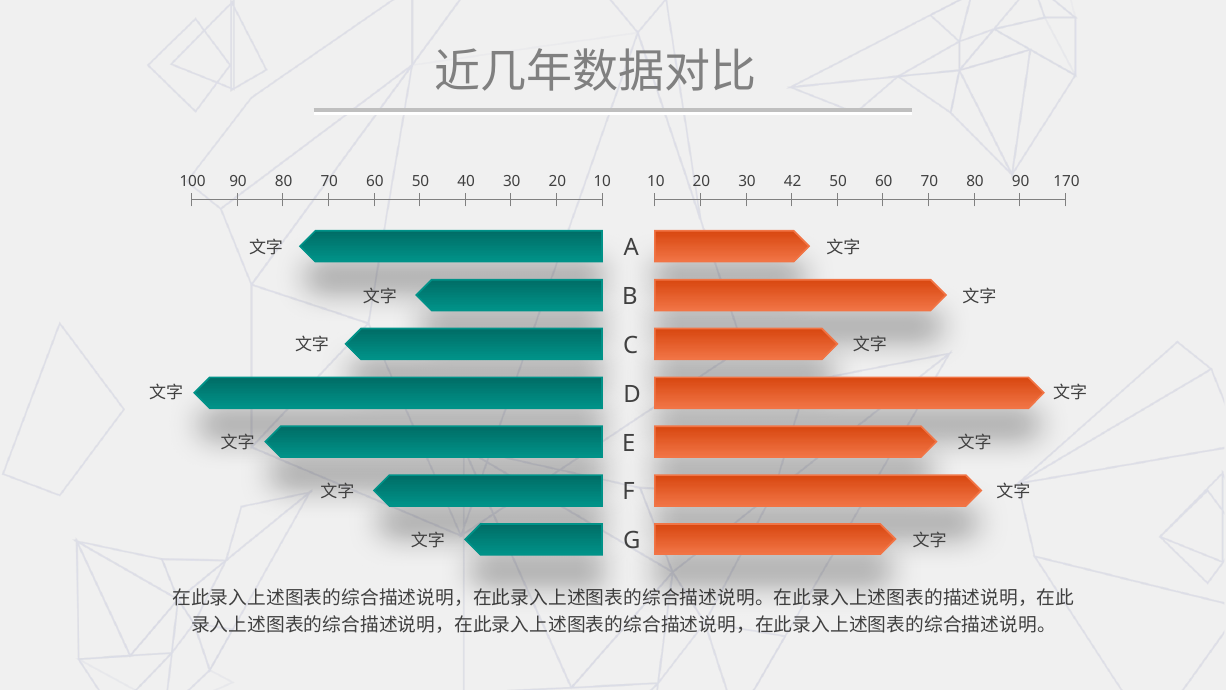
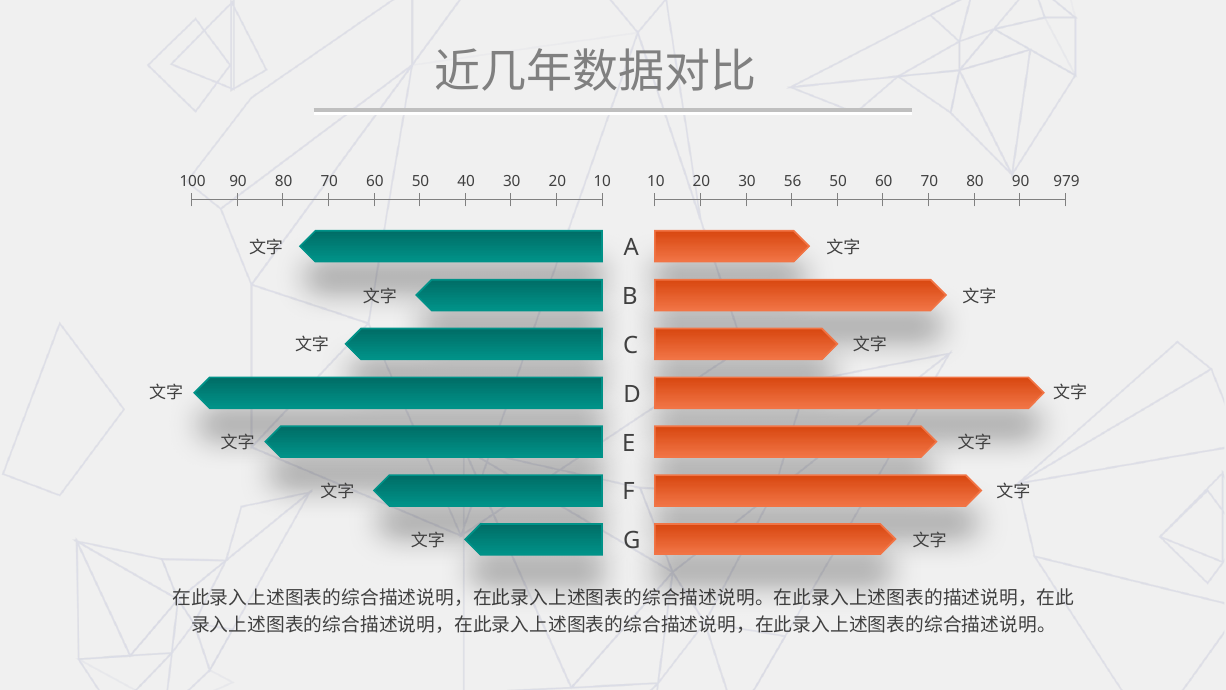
42: 42 -> 56
170: 170 -> 979
